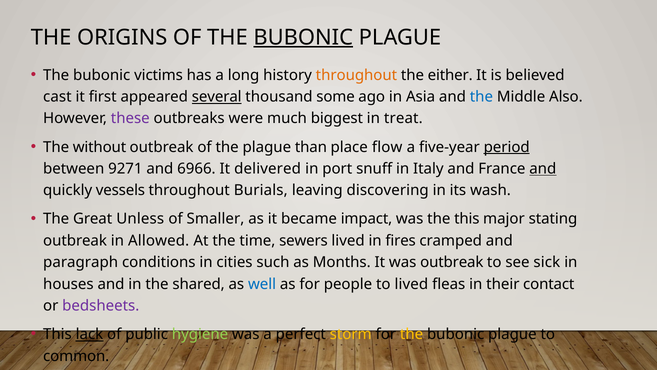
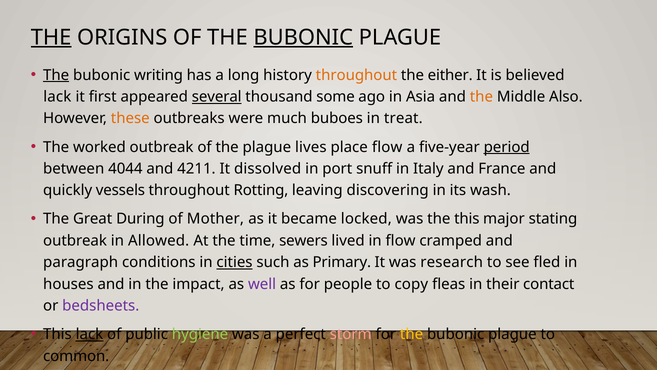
THE at (51, 37) underline: none -> present
The at (56, 75) underline: none -> present
victims: victims -> writing
cast at (57, 97): cast -> lack
the at (481, 97) colour: blue -> orange
these colour: purple -> orange
biggest: biggest -> buboes
without: without -> worked
than: than -> lives
9271: 9271 -> 4044
6966: 6966 -> 4211
delivered: delivered -> dissolved
and at (543, 169) underline: present -> none
Burials: Burials -> Rotting
Unless: Unless -> During
Smaller: Smaller -> Mother
impact: impact -> locked
in fires: fires -> flow
cities underline: none -> present
Months: Months -> Primary
was outbreak: outbreak -> research
sick: sick -> fled
shared: shared -> impact
well colour: blue -> purple
to lived: lived -> copy
storm colour: yellow -> pink
